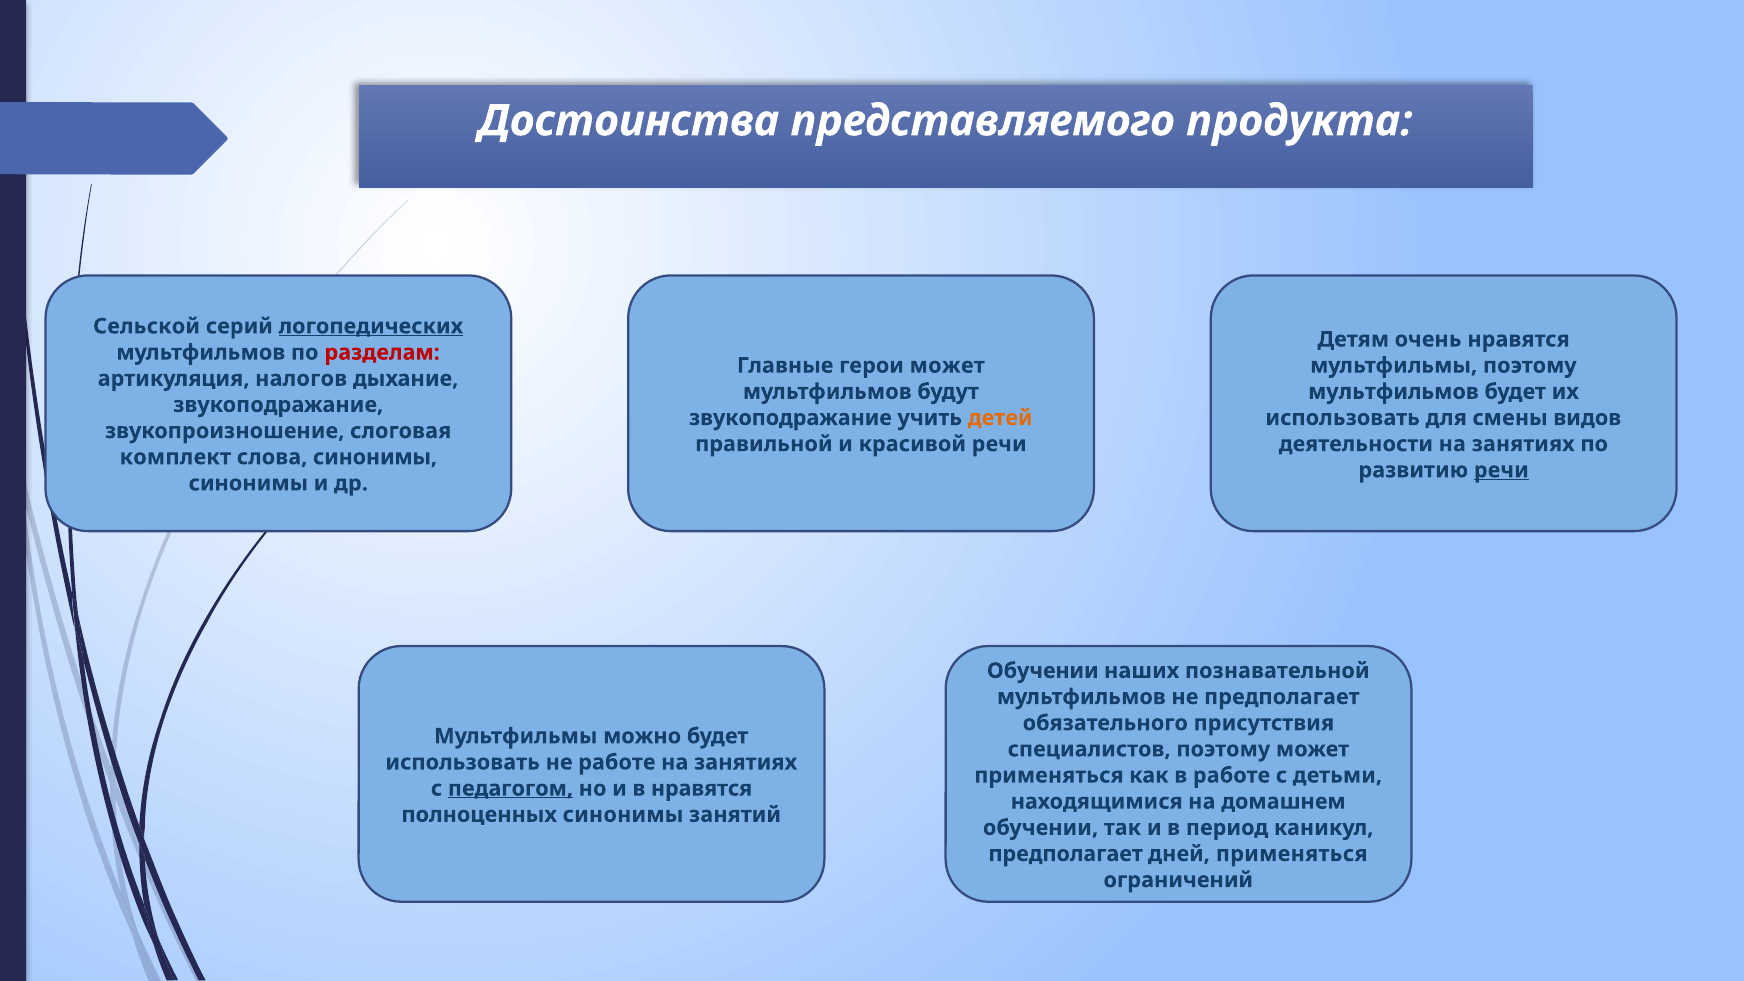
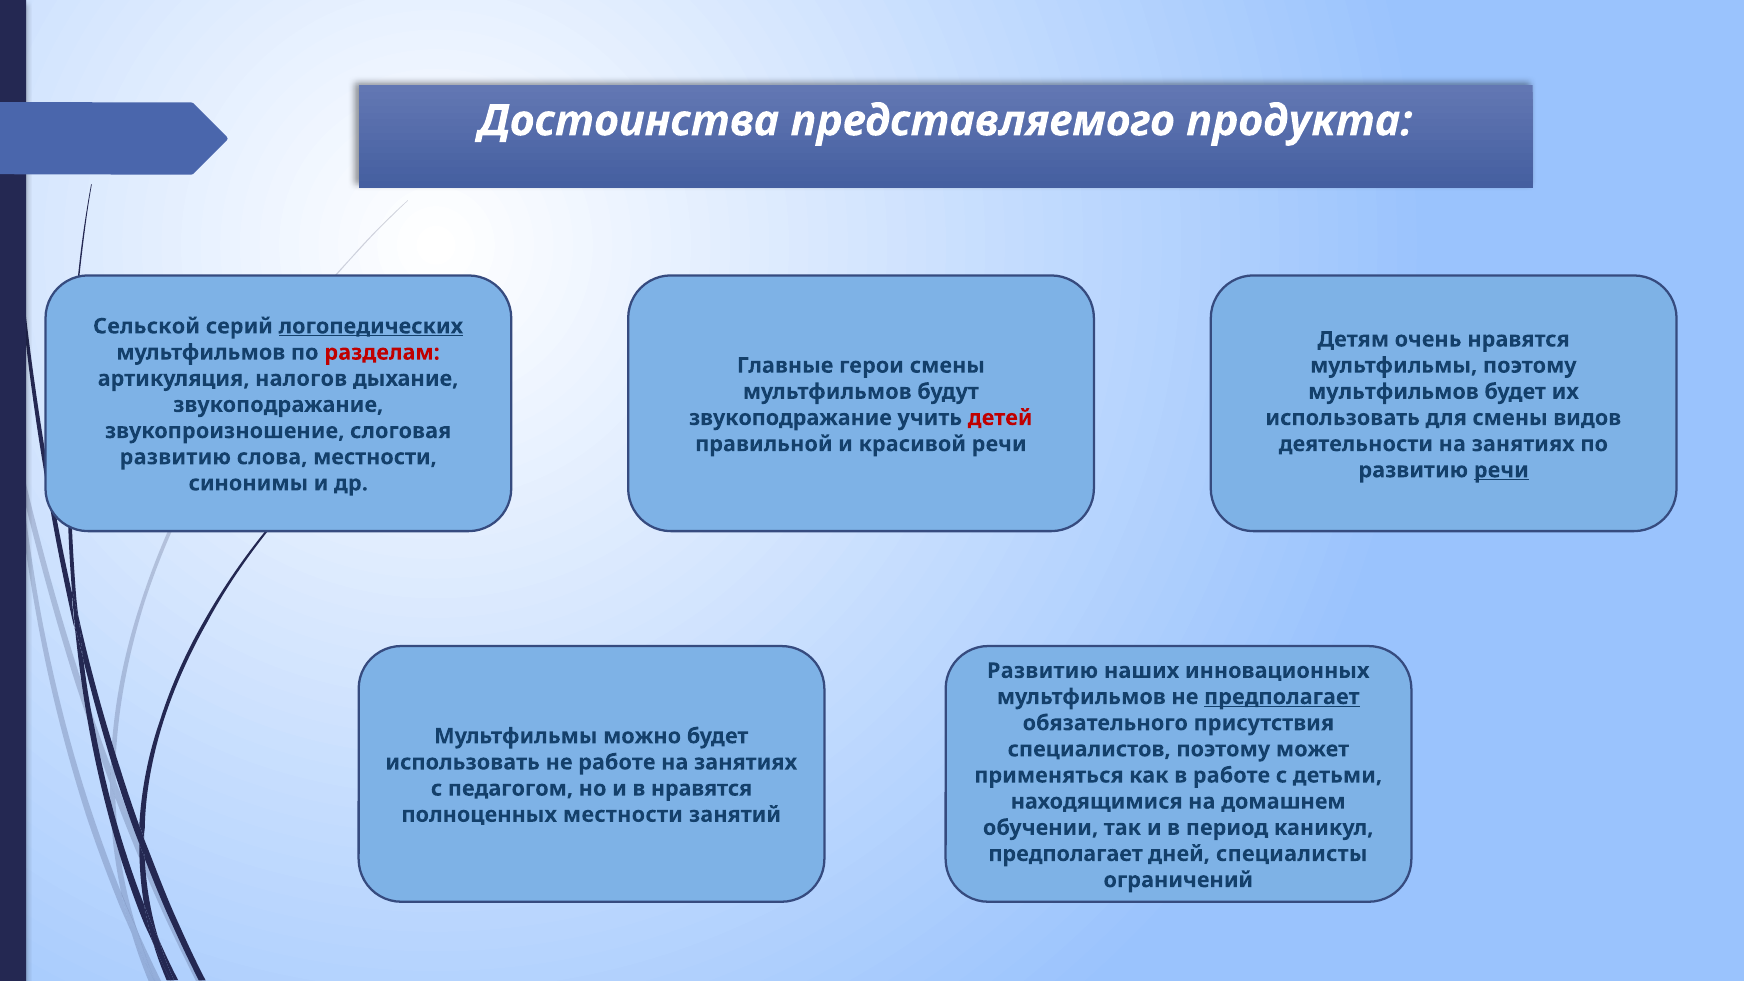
герои может: может -> смены
детей colour: orange -> red
комплект at (175, 457): комплект -> развитию
слова синонимы: синонимы -> местности
Обучении at (1043, 671): Обучении -> Развитию
познавательной: познавательной -> инновационных
предполагает at (1282, 697) underline: none -> present
педагогом underline: present -> none
полноценных синонимы: синонимы -> местности
дней применяться: применяться -> специалисты
